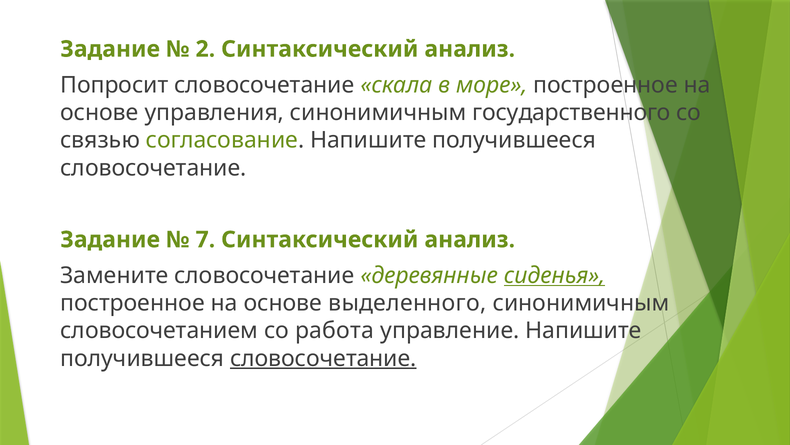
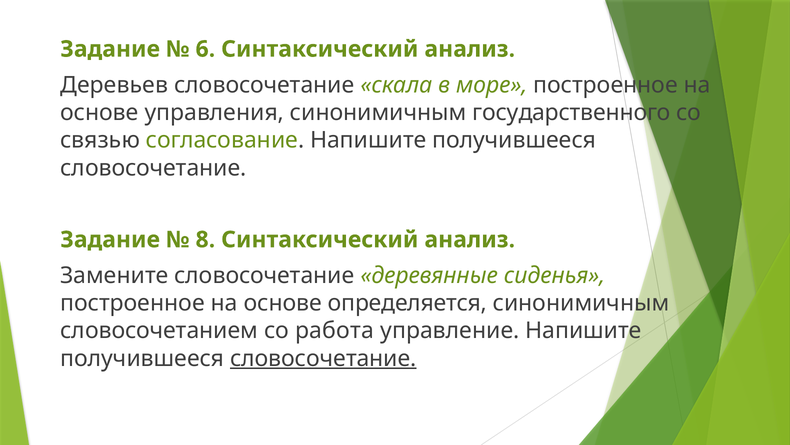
2: 2 -> 6
Попросит: Попросит -> Деревьев
7: 7 -> 8
сиденья underline: present -> none
выделенного: выделенного -> определяется
